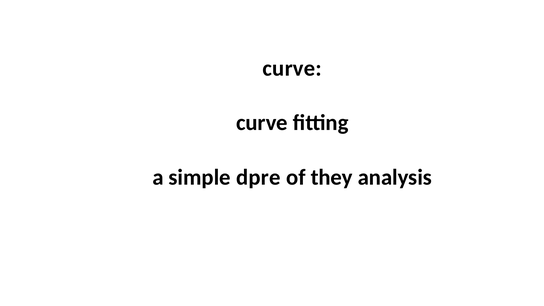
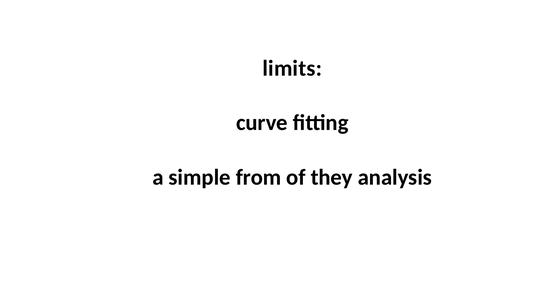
curve at (292, 68): curve -> limits
dpre: dpre -> from
